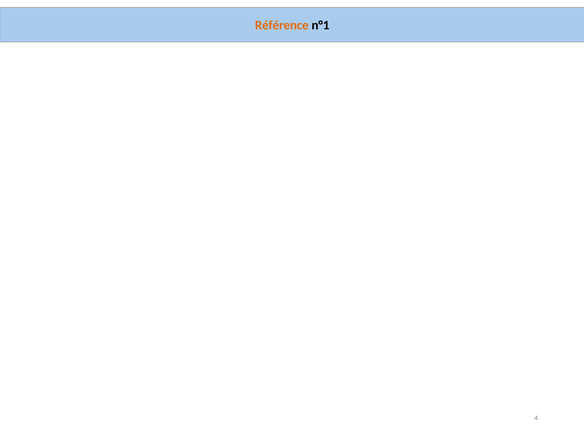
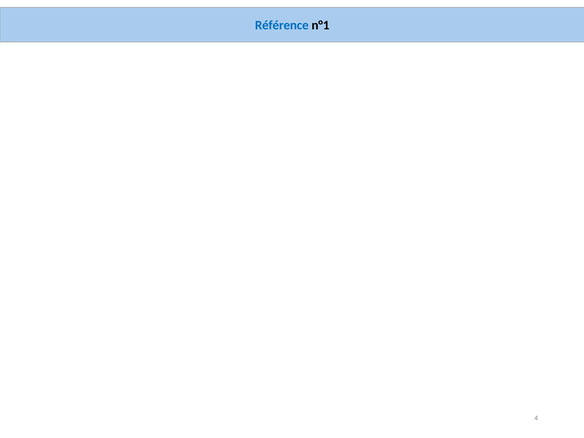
Référence colour: orange -> blue
